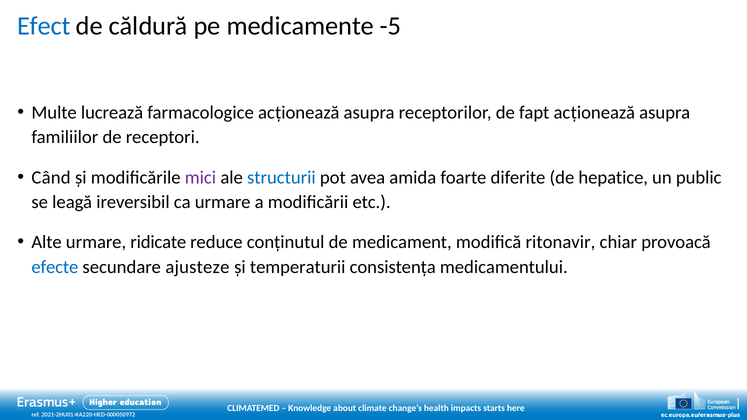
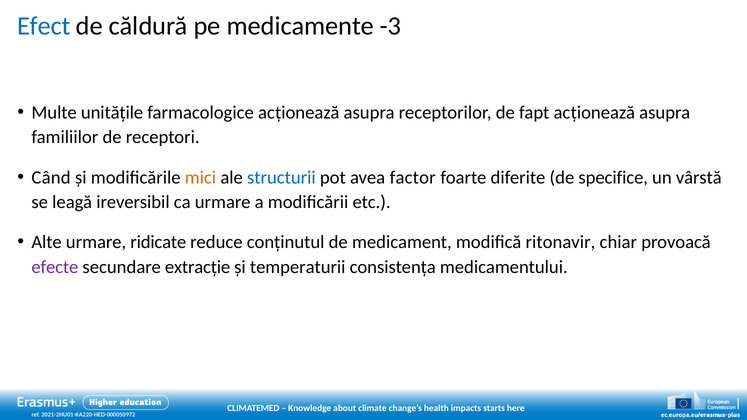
-5: -5 -> -3
lucrează: lucrează -> unitățile
mici colour: purple -> orange
amida: amida -> factor
hepatice: hepatice -> specifice
public: public -> vârstă
efecte colour: blue -> purple
ajusteze: ajusteze -> extracție
